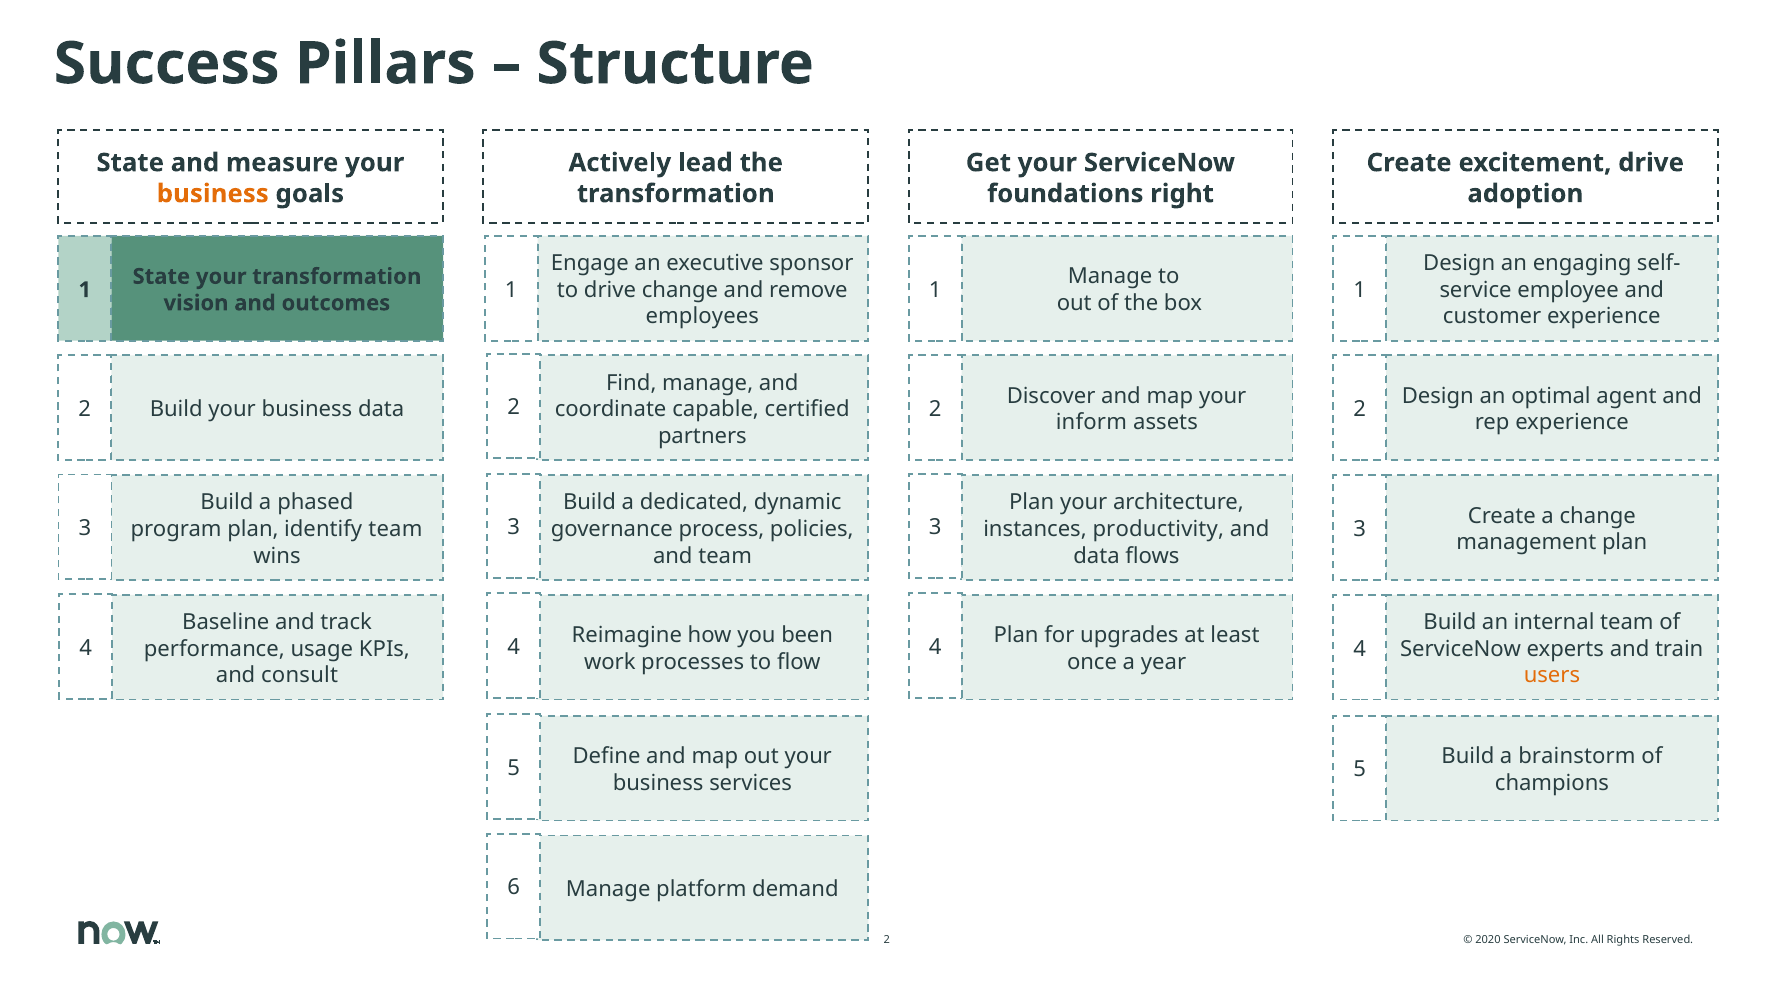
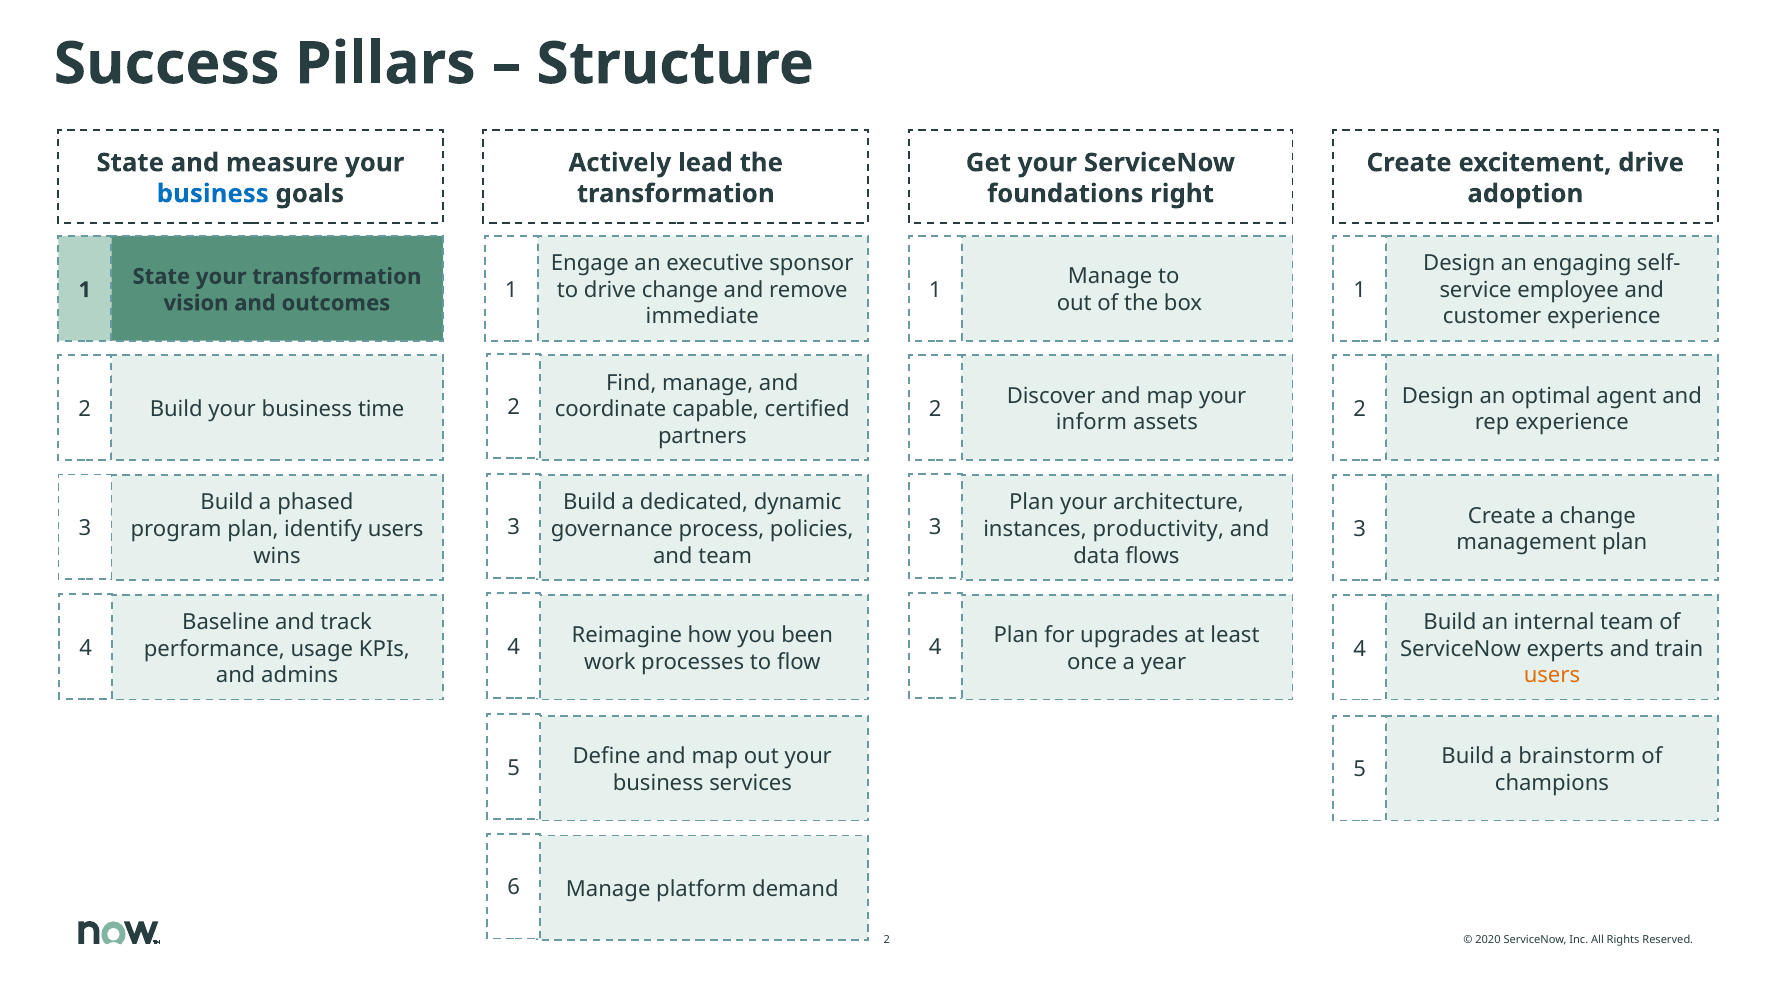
business at (213, 194) colour: orange -> blue
employees: employees -> immediate
business data: data -> time
identify team: team -> users
consult: consult -> admins
